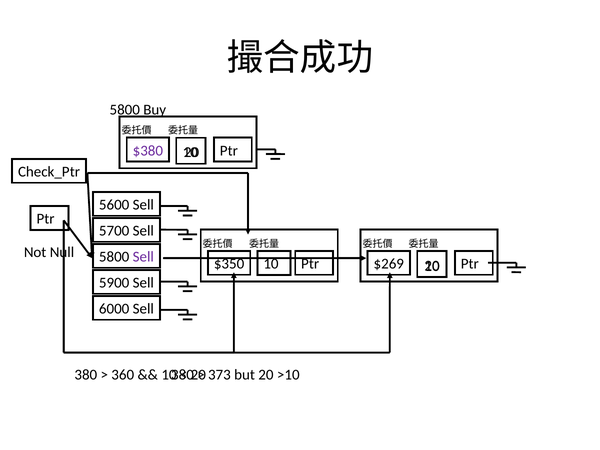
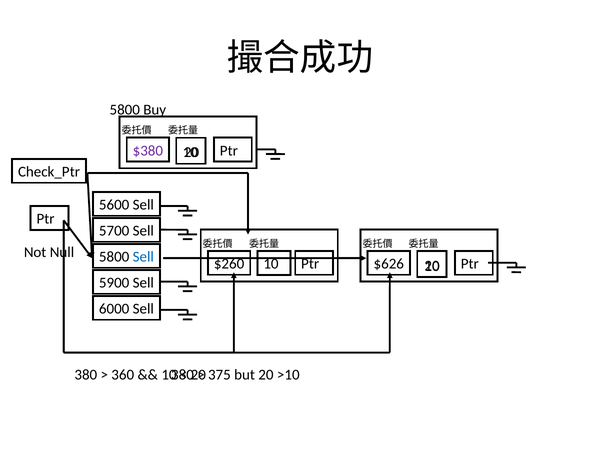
Sell at (143, 257) colour: purple -> blue
$350: $350 -> $260
$269: $269 -> $626
373: 373 -> 375
